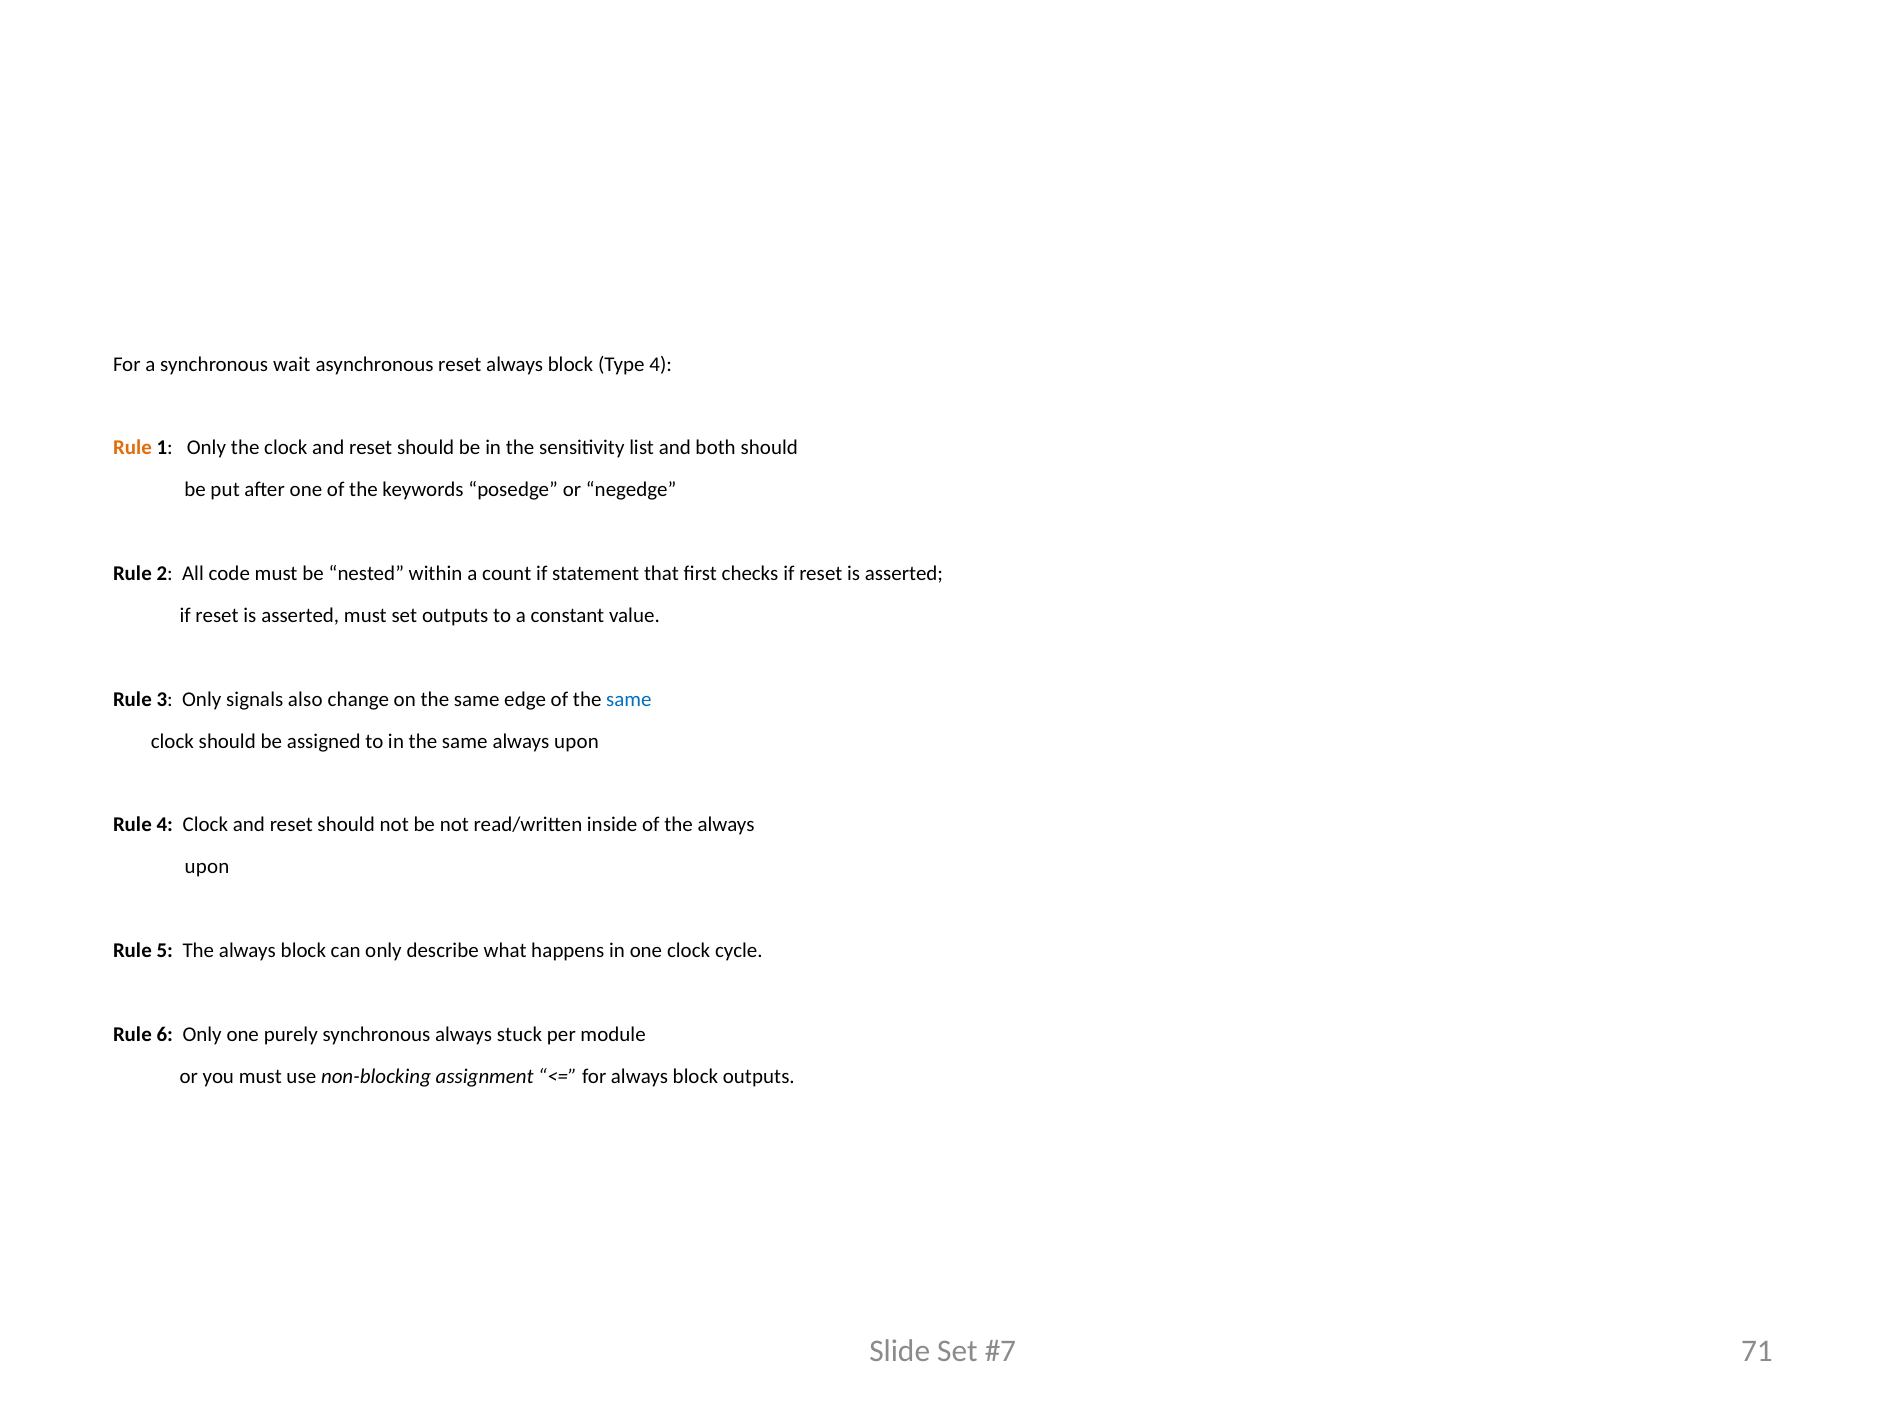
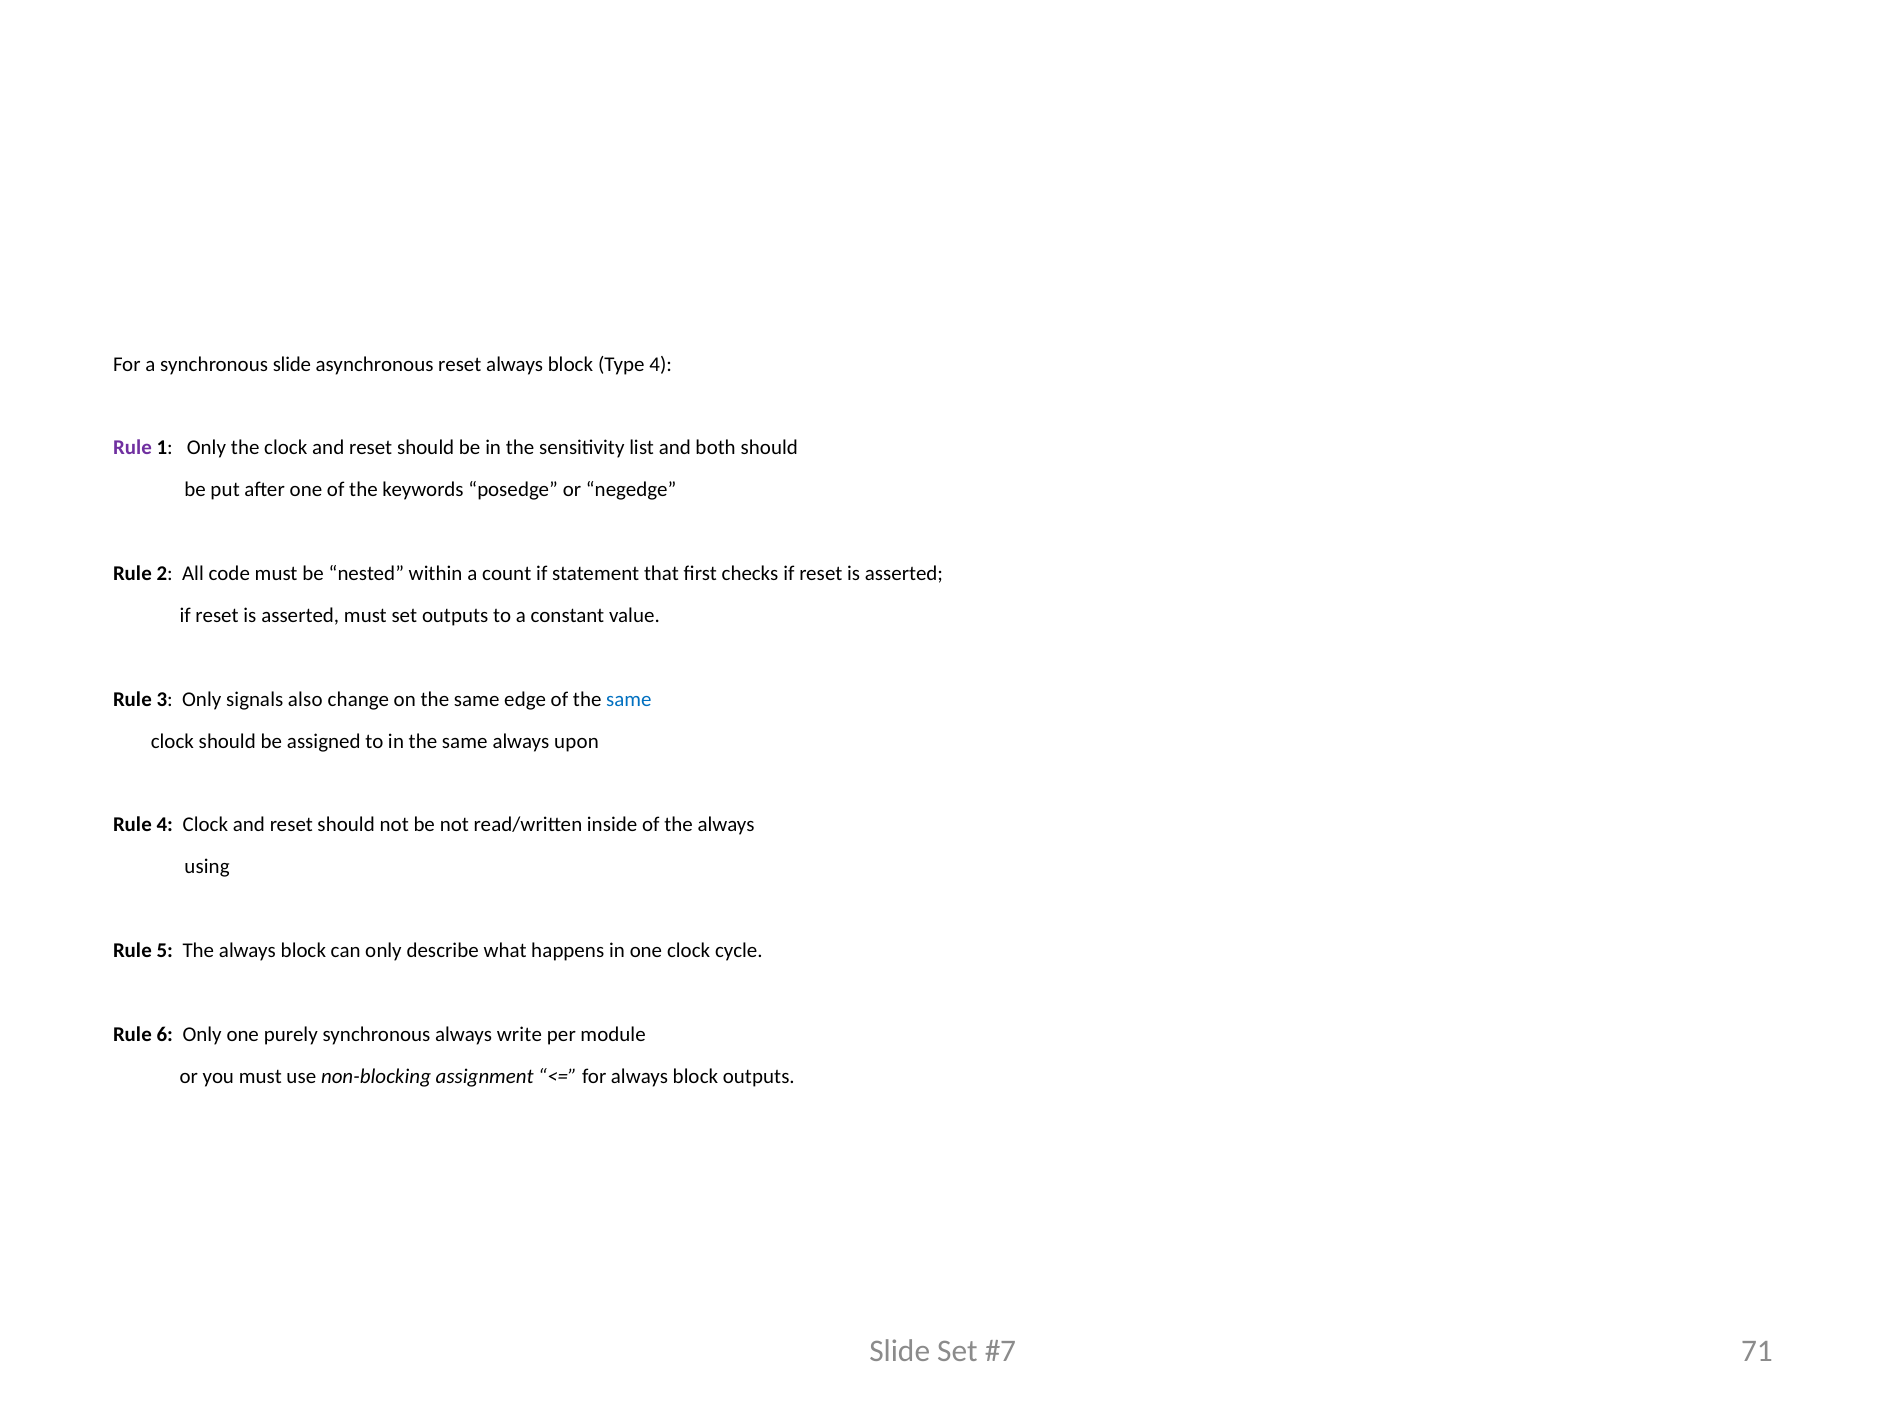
synchronous wait: wait -> slide
Rule at (132, 448) colour: orange -> purple
upon at (207, 867): upon -> using
stuck: stuck -> write
